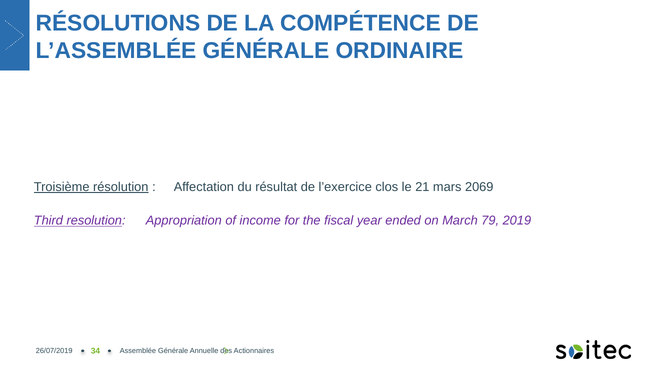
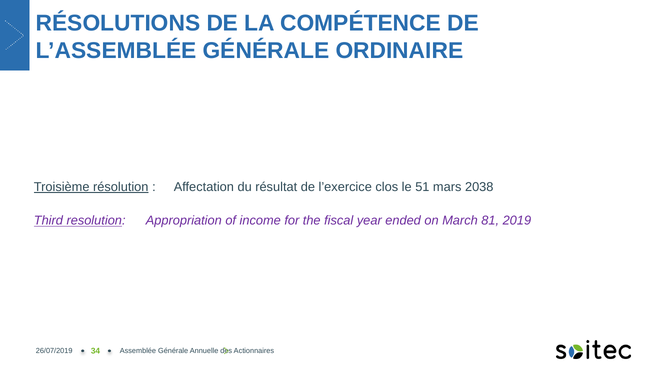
21: 21 -> 51
2069: 2069 -> 2038
79: 79 -> 81
